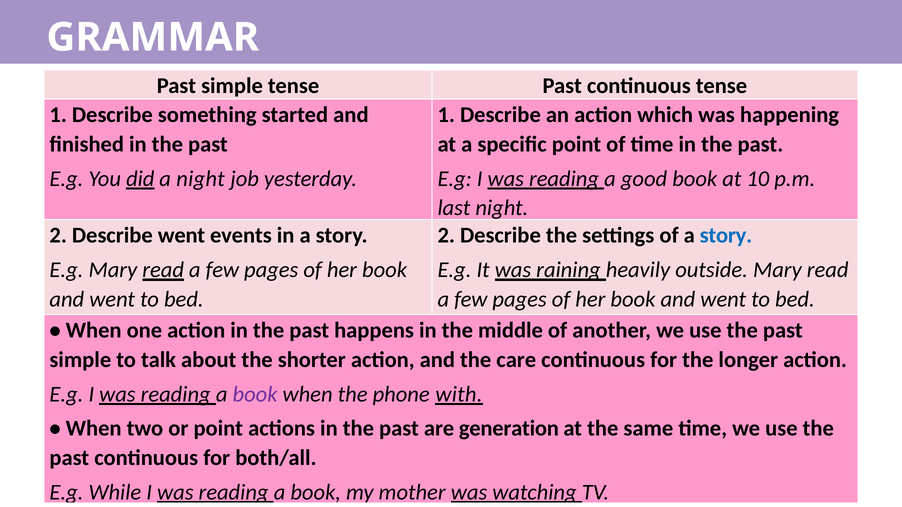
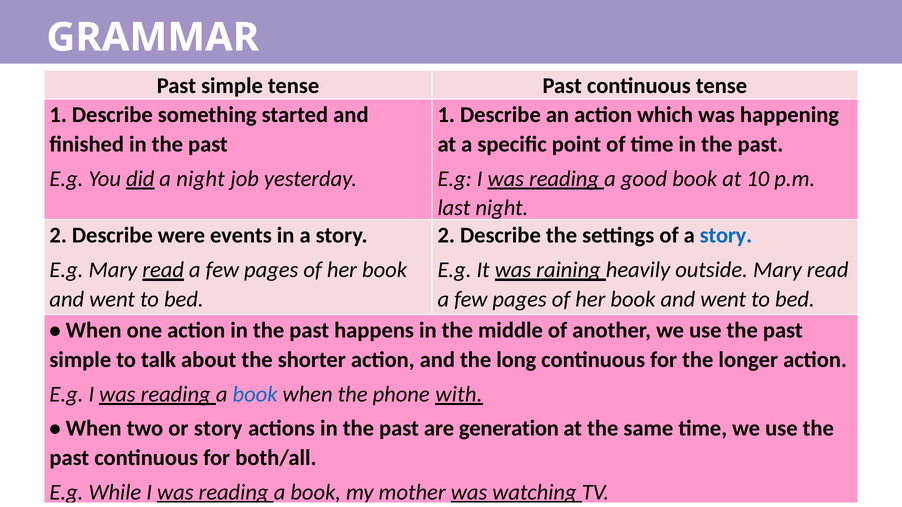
Describe went: went -> were
care: care -> long
book at (255, 394) colour: purple -> blue
or point: point -> story
